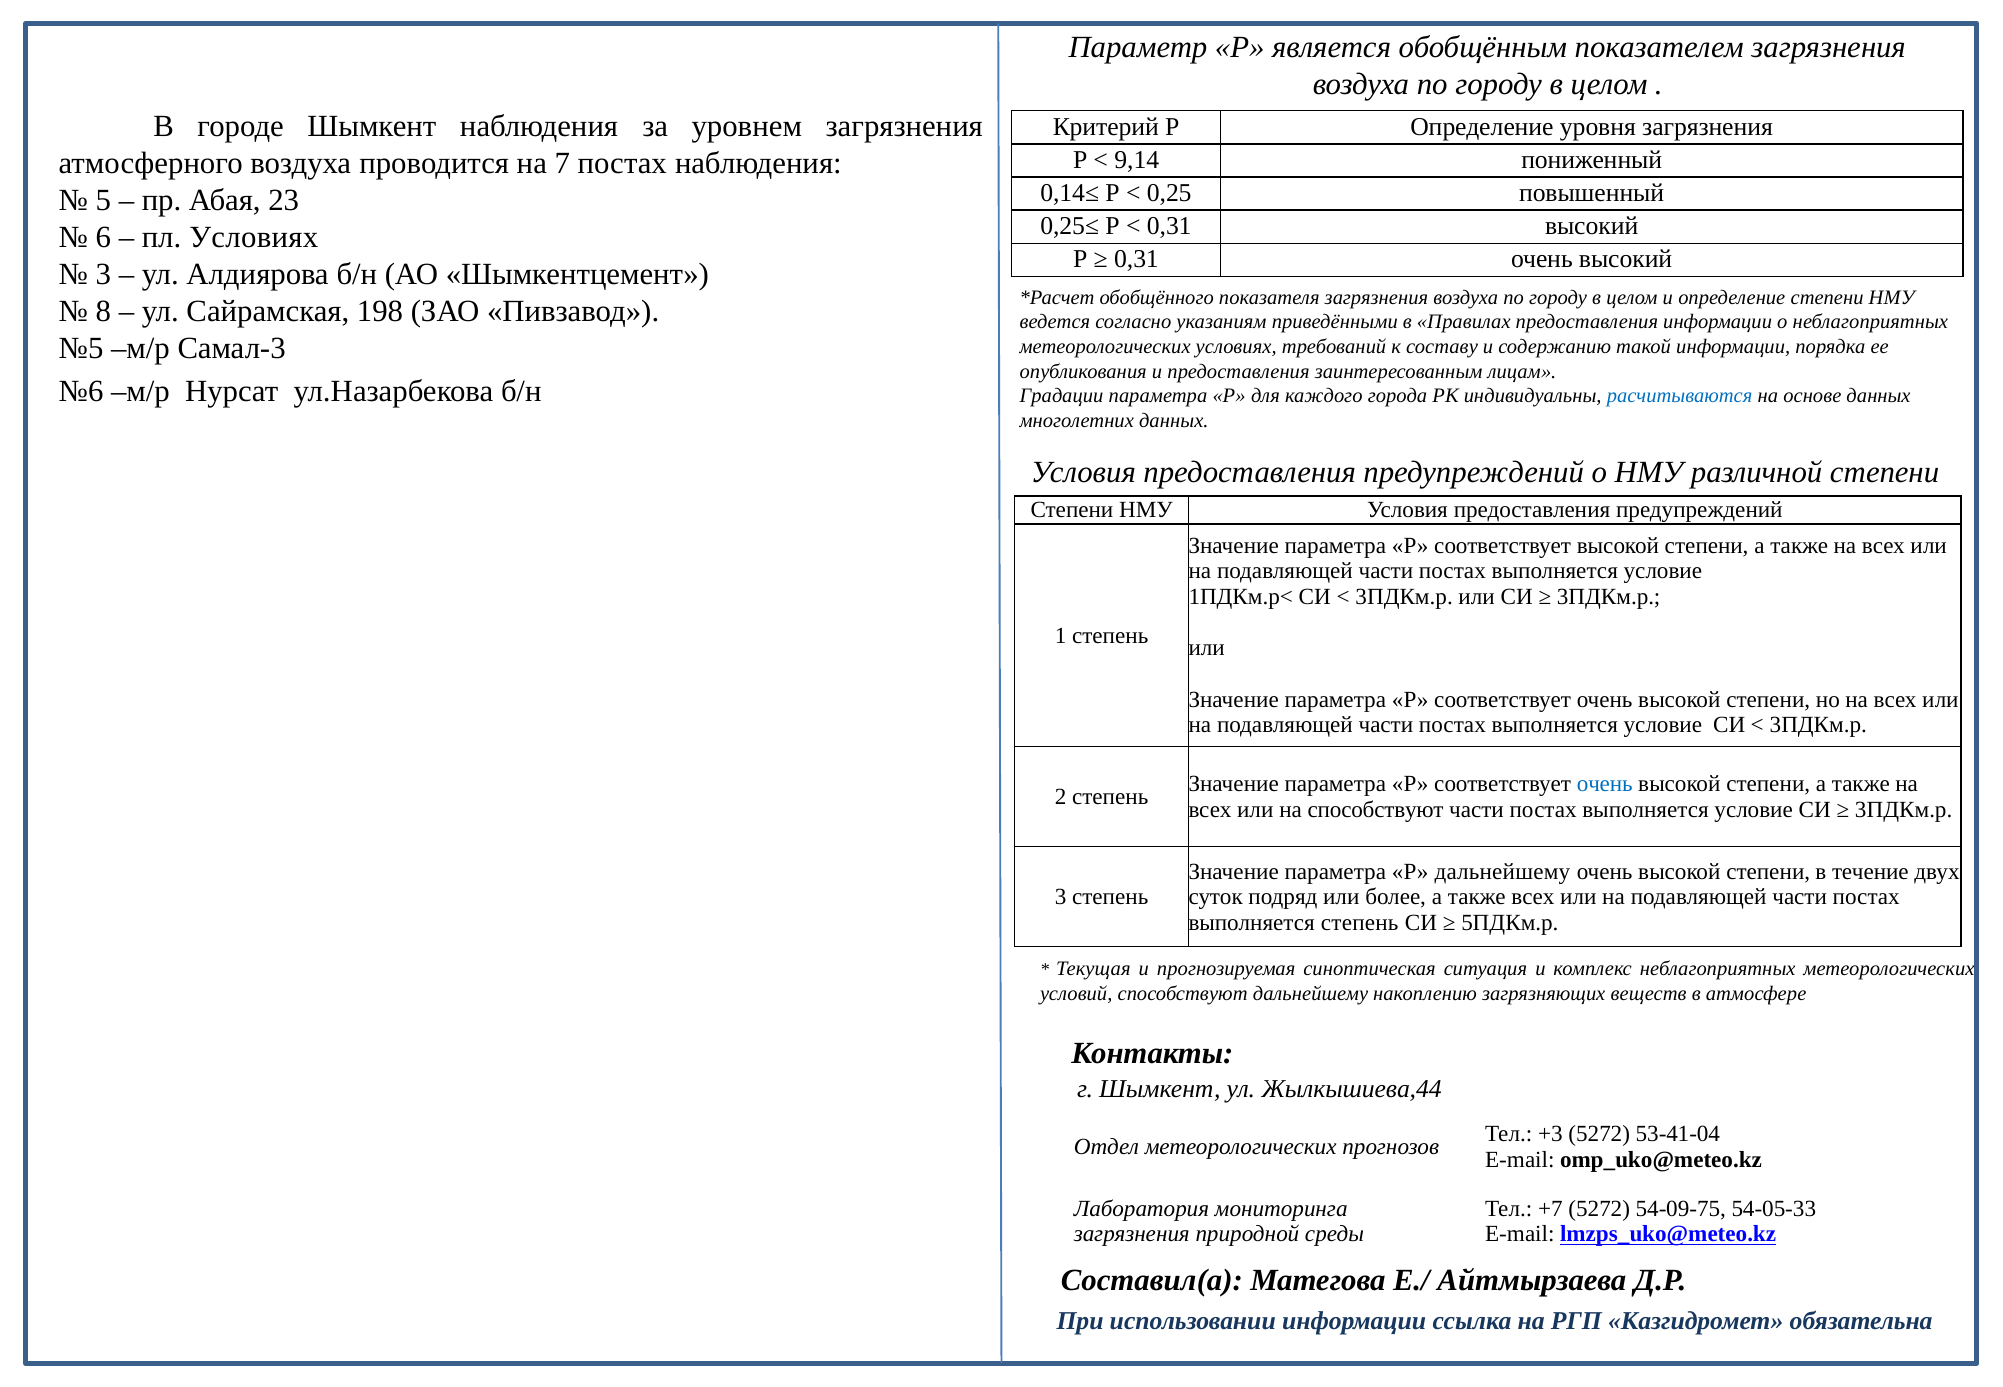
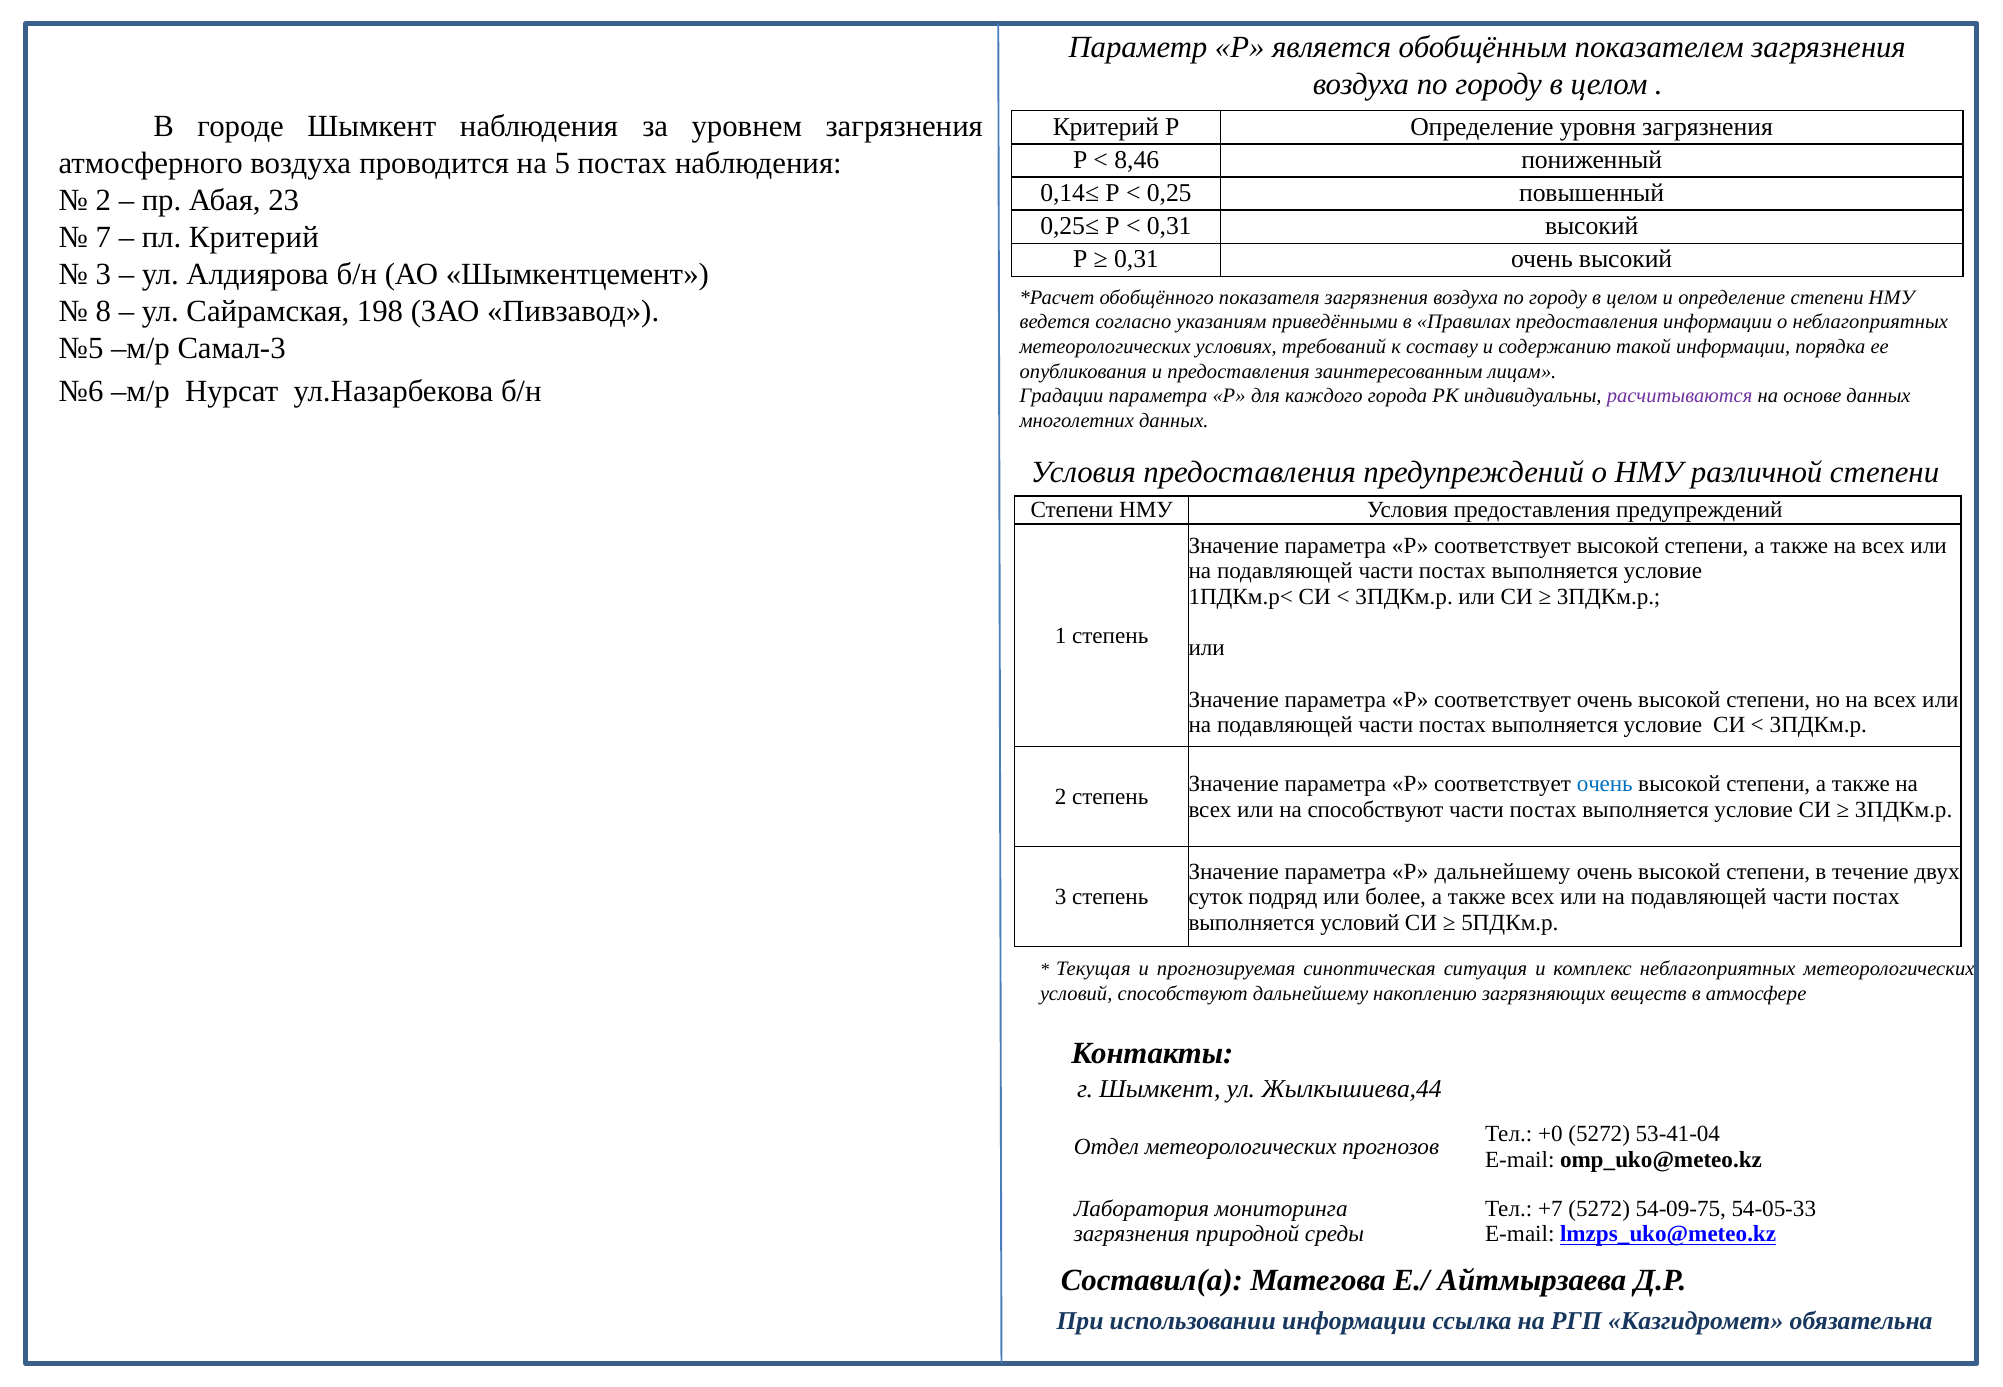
9,14: 9,14 -> 8,46
7: 7 -> 5
5 at (103, 200): 5 -> 2
6: 6 -> 7
пл Условиях: Условиях -> Критерий
расчитываются colour: blue -> purple
выполняется степень: степень -> условий
+3: +3 -> +0
